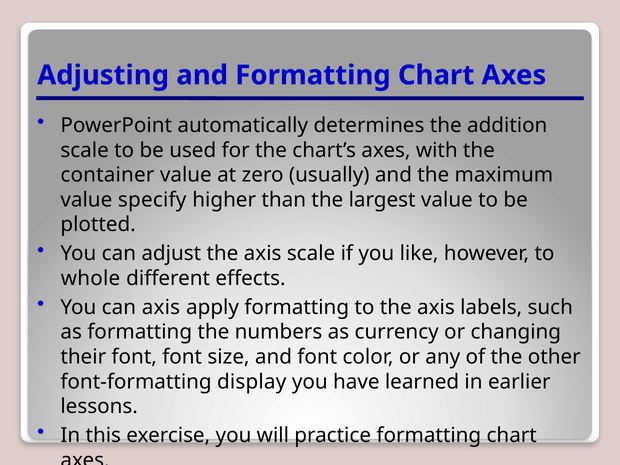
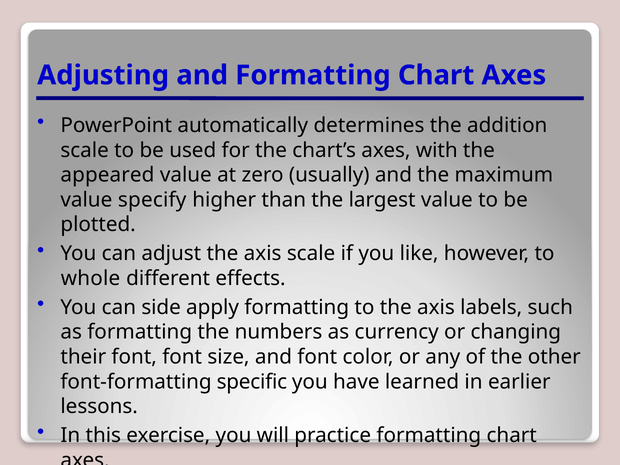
container: container -> appeared
can axis: axis -> side
display: display -> specific
